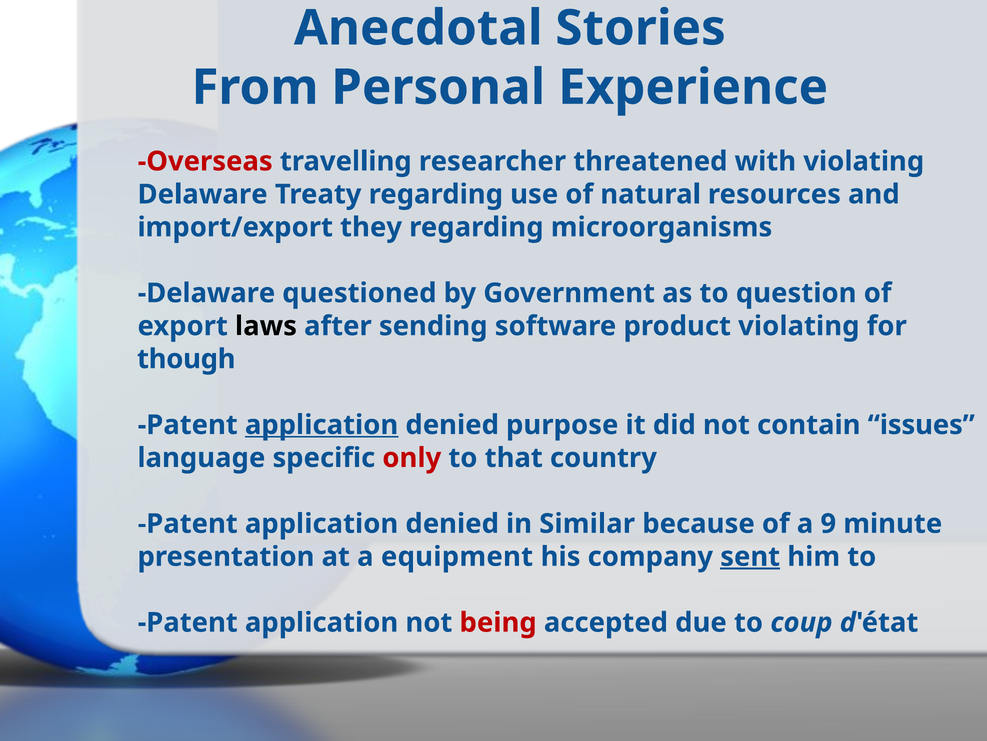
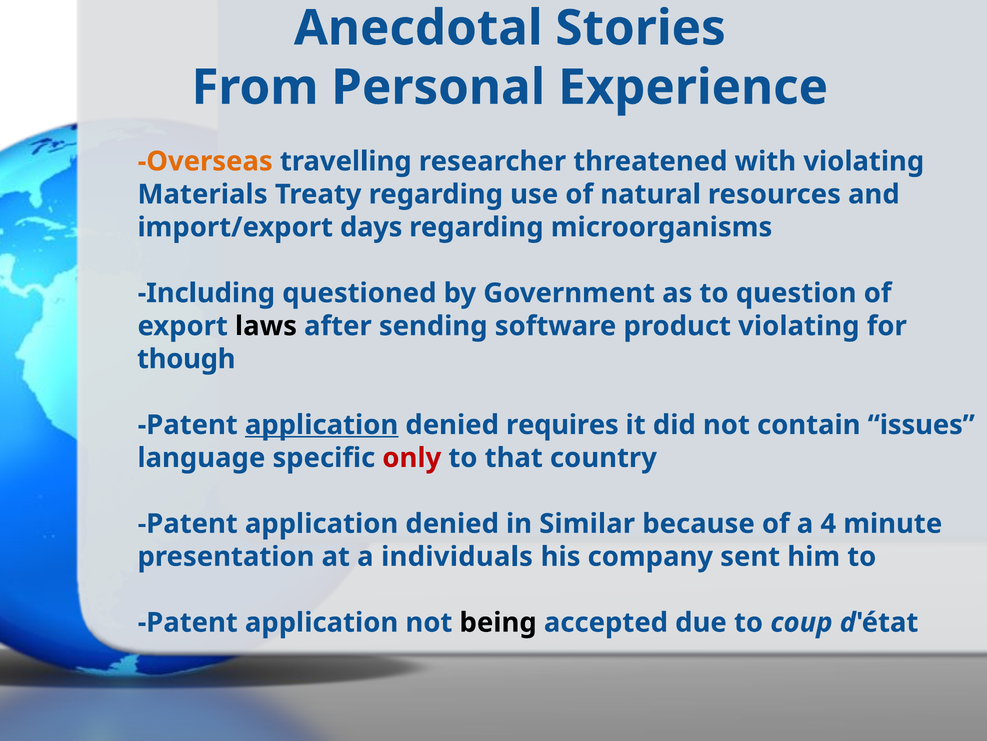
Overseas colour: red -> orange
Delaware at (203, 194): Delaware -> Materials
they: they -> days
Delaware at (206, 293): Delaware -> Including
purpose: purpose -> requires
9: 9 -> 4
equipment: equipment -> individuals
sent underline: present -> none
being colour: red -> black
